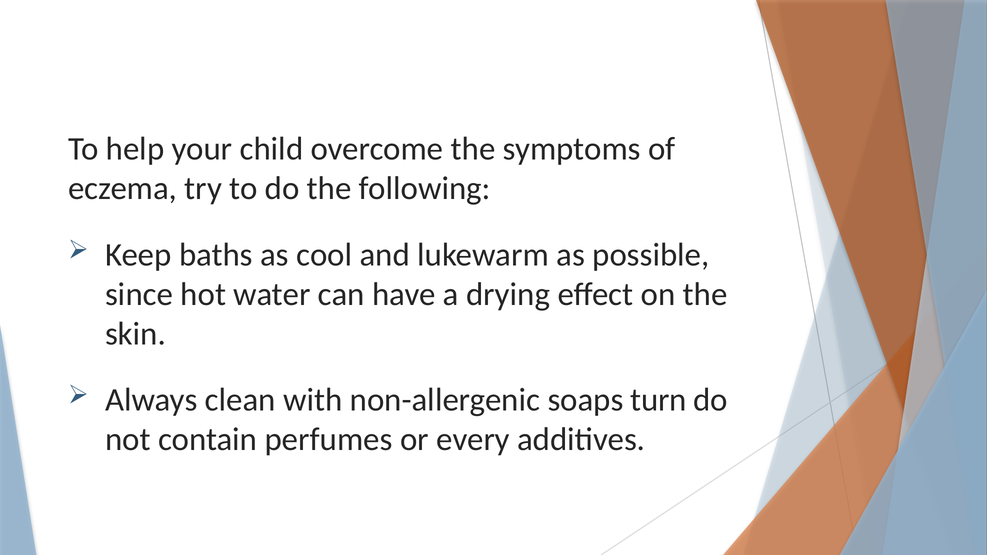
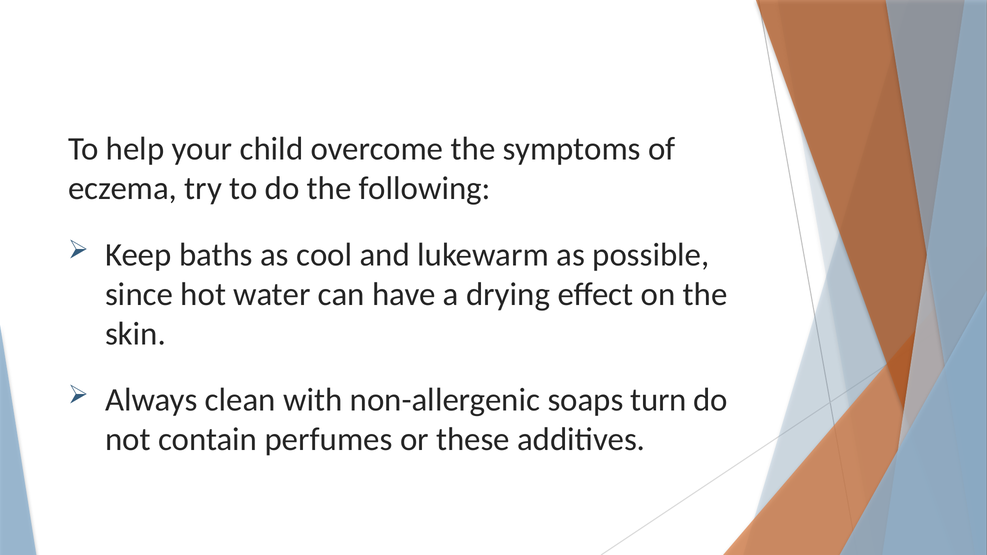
every: every -> these
